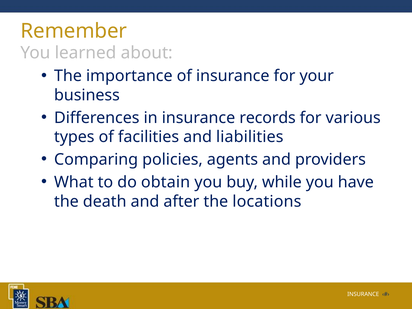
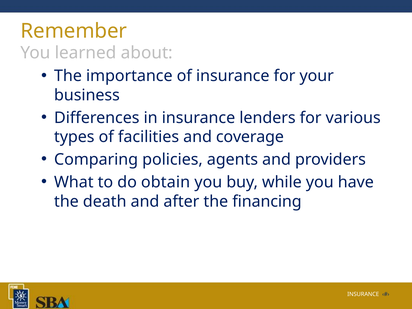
records: records -> lenders
liabilities: liabilities -> coverage
locations: locations -> financing
